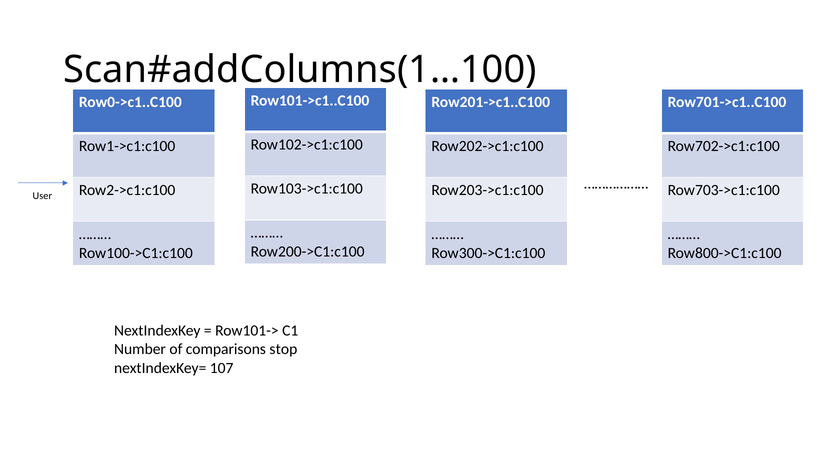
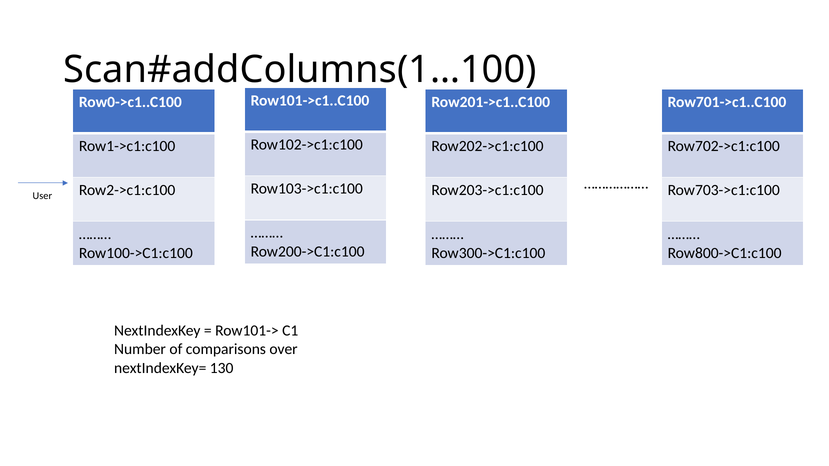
stop: stop -> over
107: 107 -> 130
